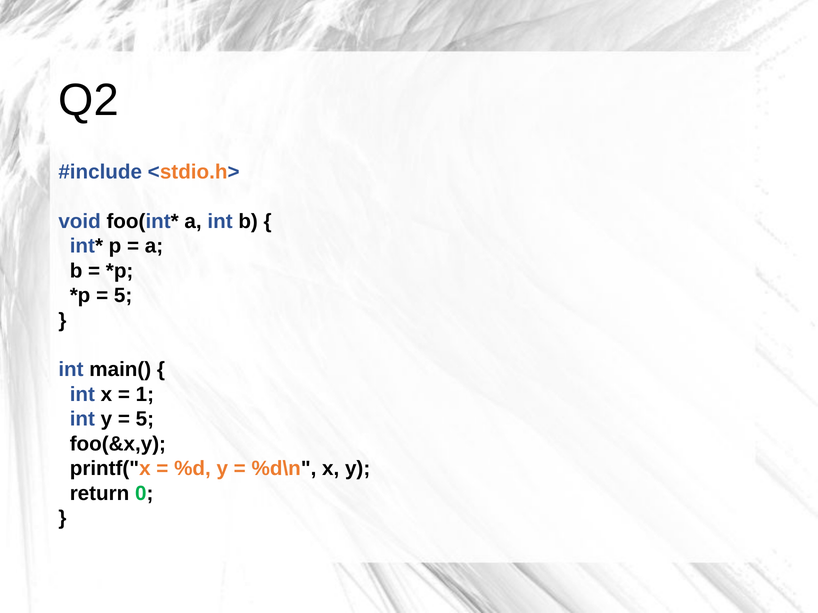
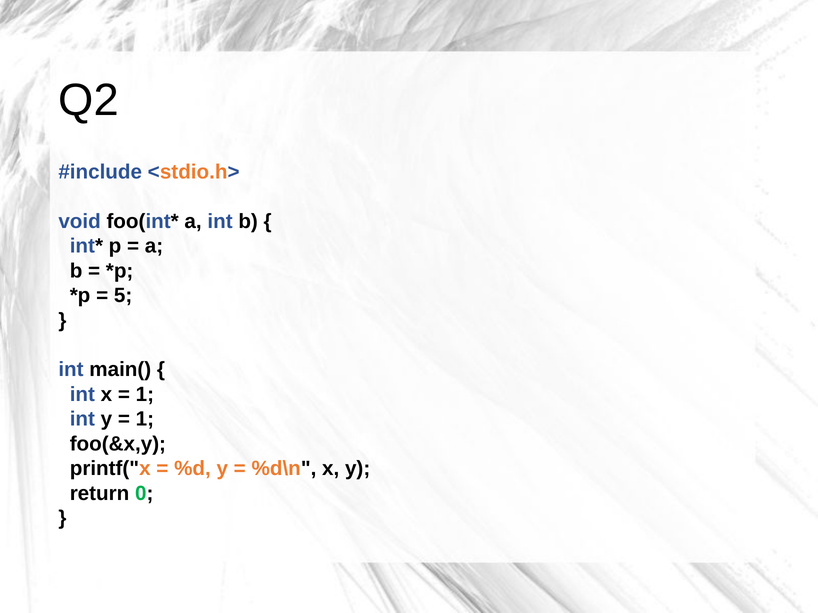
5 at (145, 419): 5 -> 1
